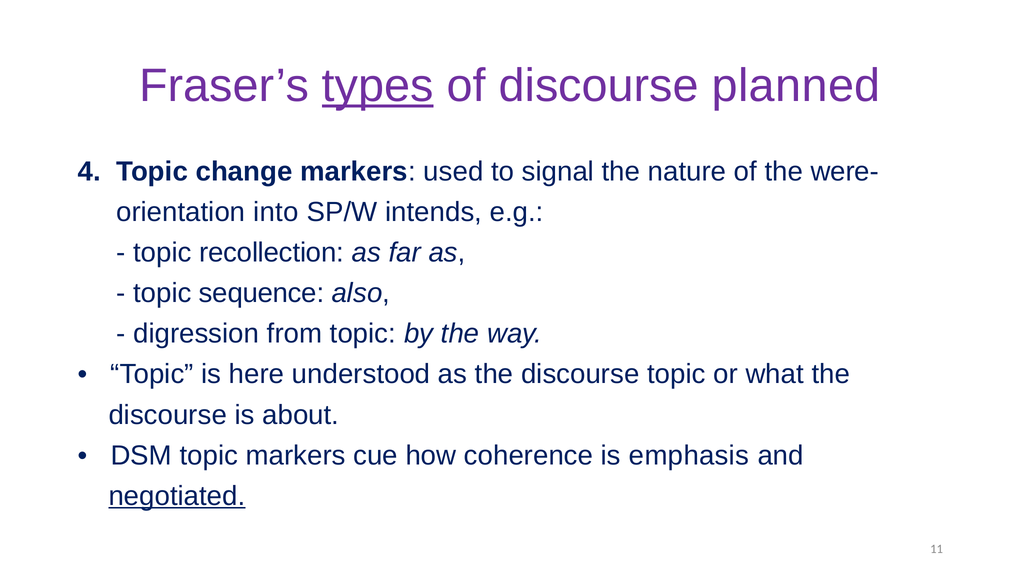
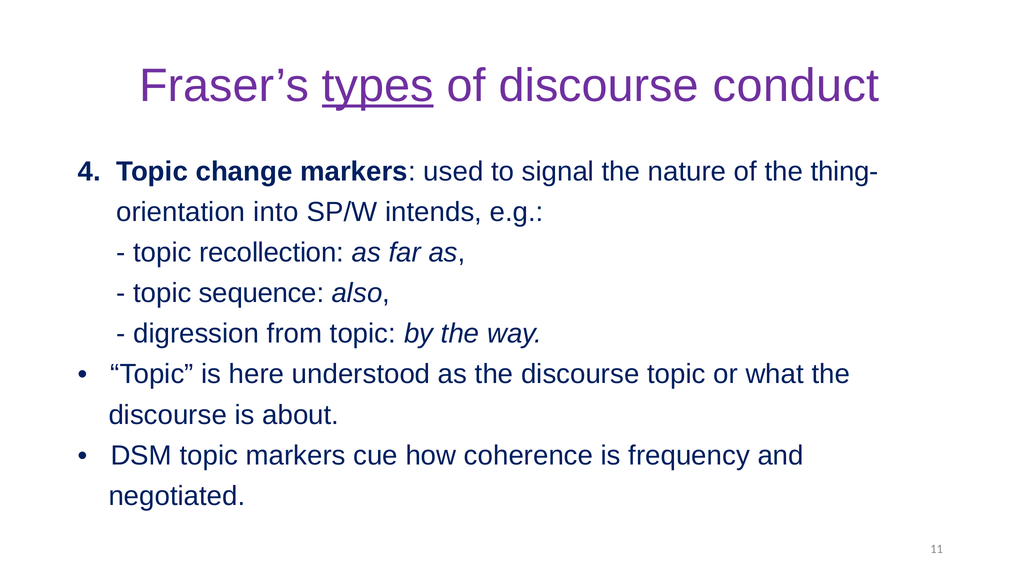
planned: planned -> conduct
were-: were- -> thing-
emphasis: emphasis -> frequency
negotiated underline: present -> none
